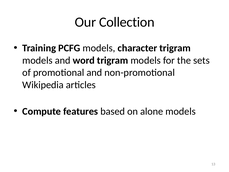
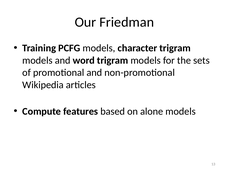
Collection: Collection -> Friedman
